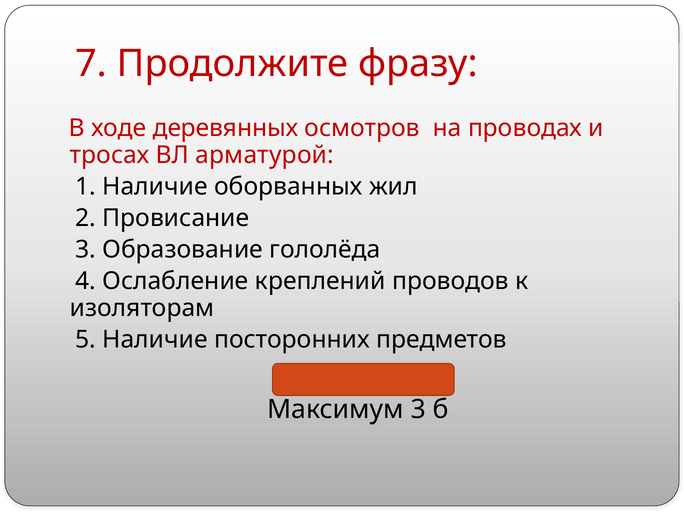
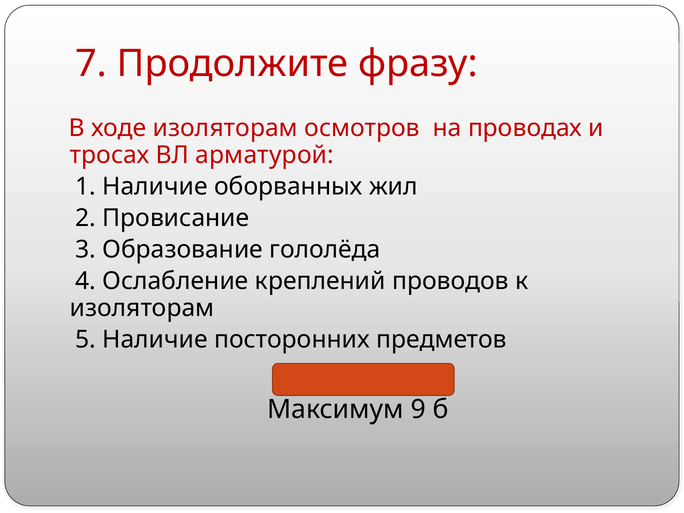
ходе деревянных: деревянных -> изоляторам
Максимум 3: 3 -> 9
